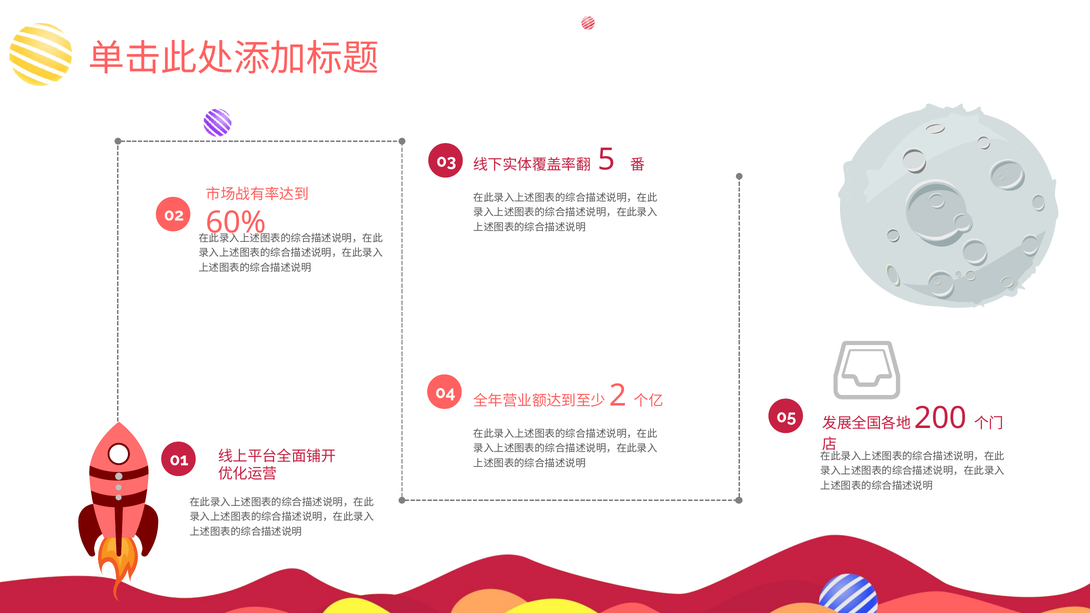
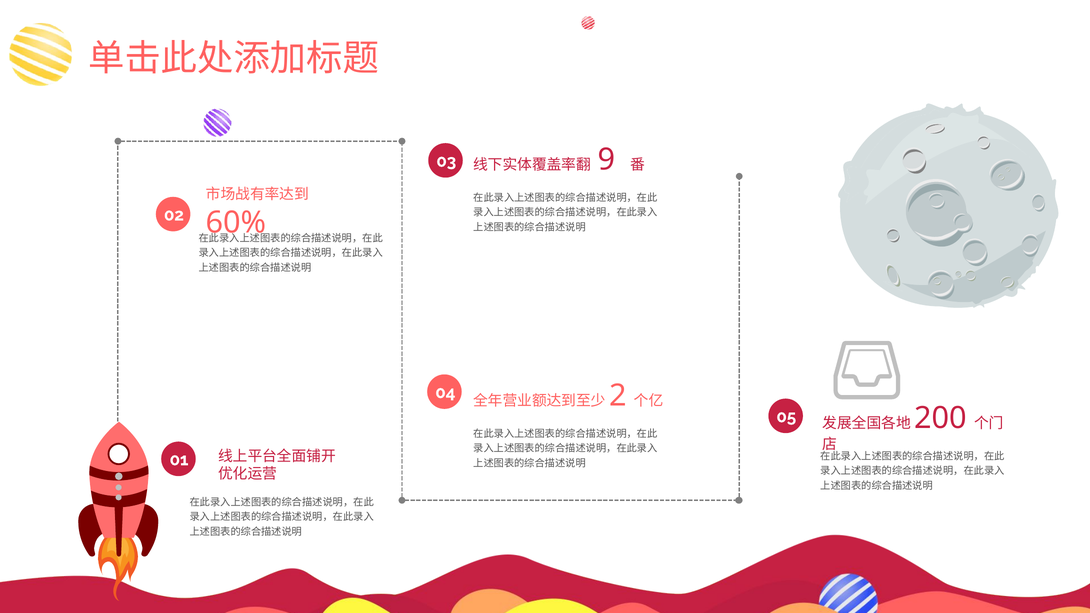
5: 5 -> 9
